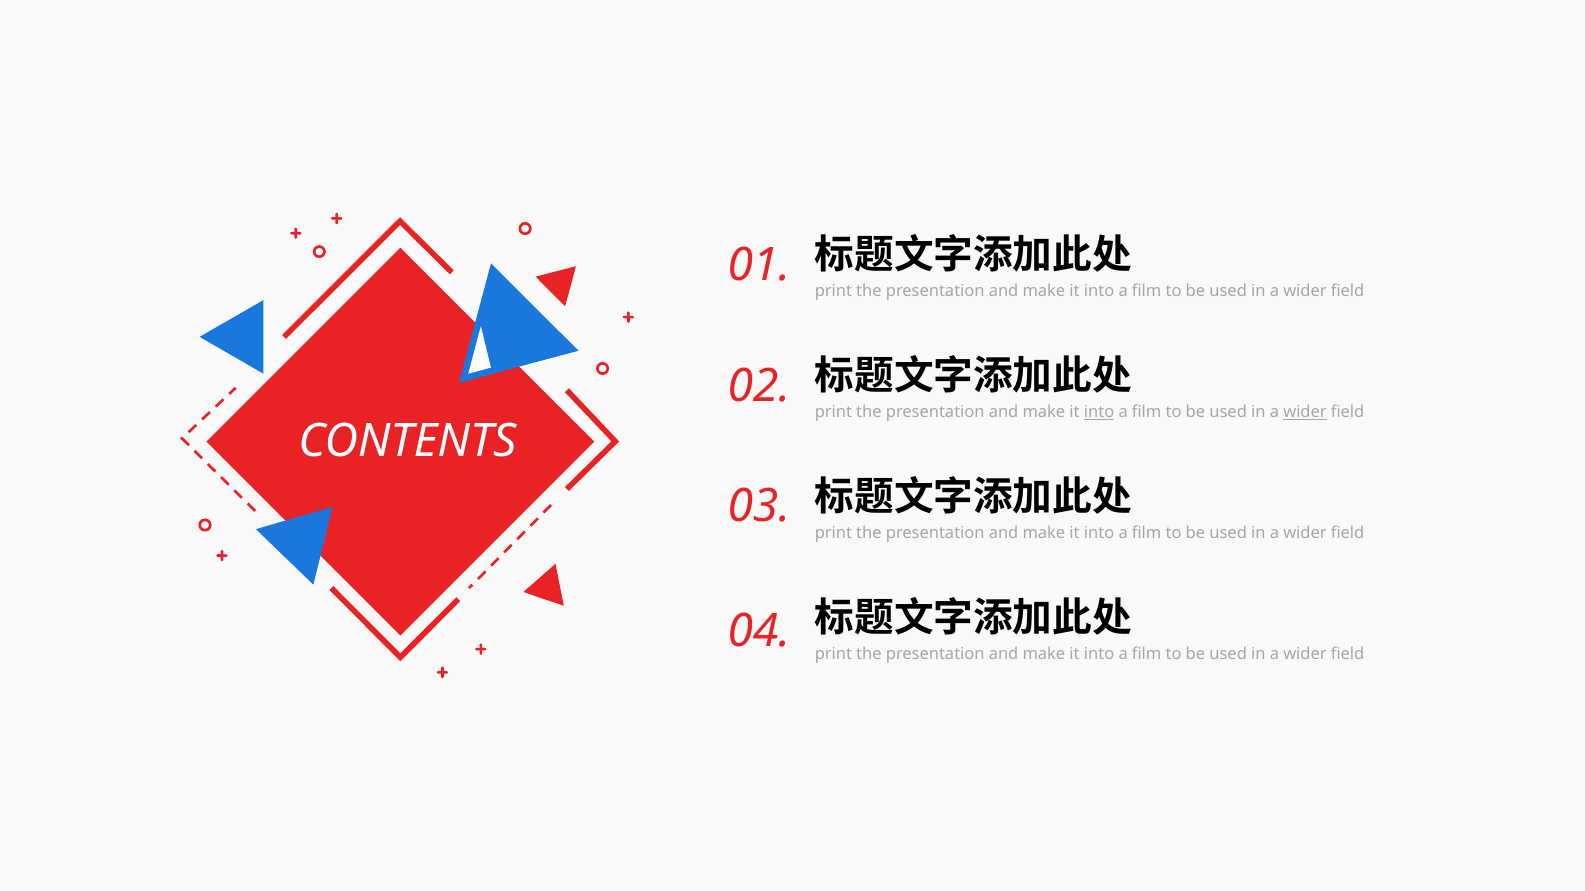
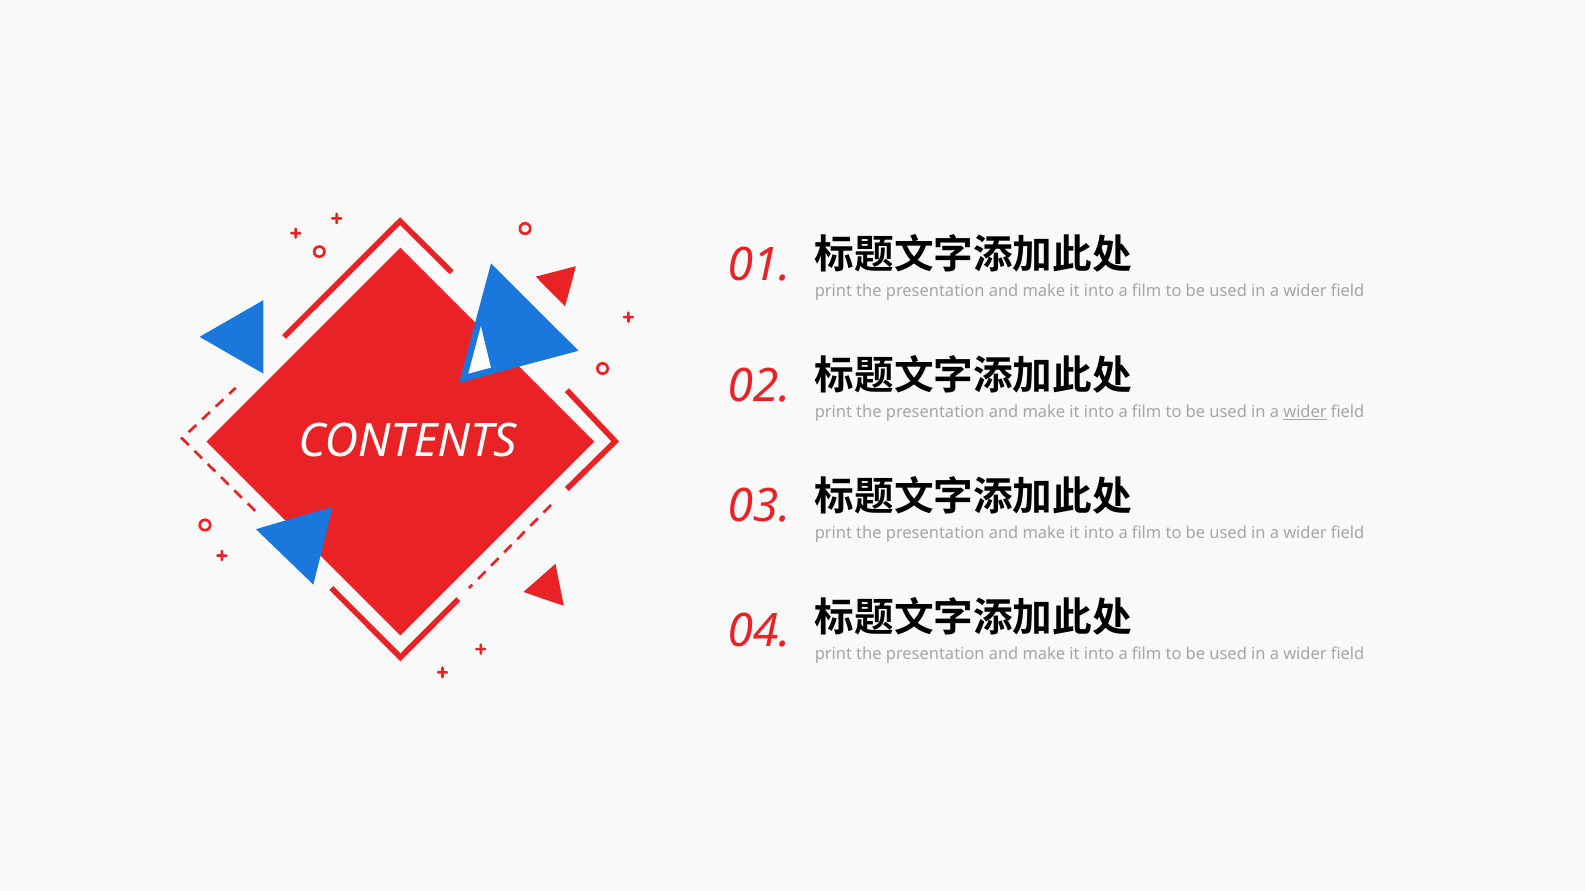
into at (1099, 412) underline: present -> none
